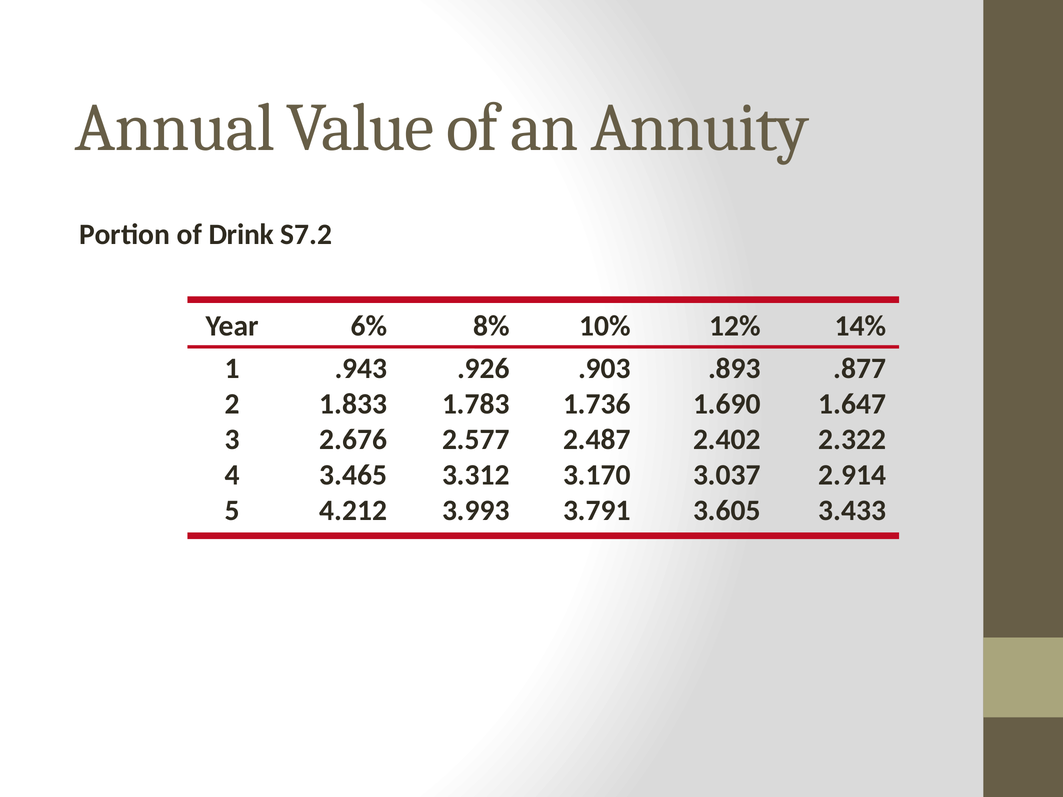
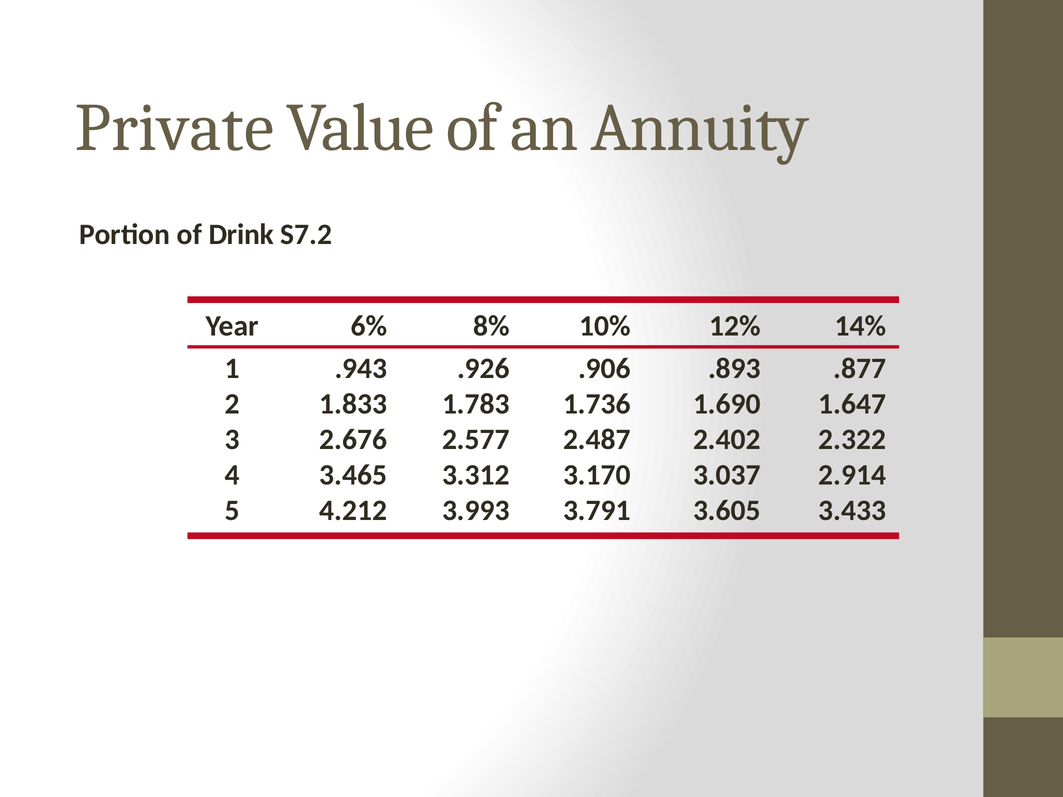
Annual: Annual -> Private
.903: .903 -> .906
